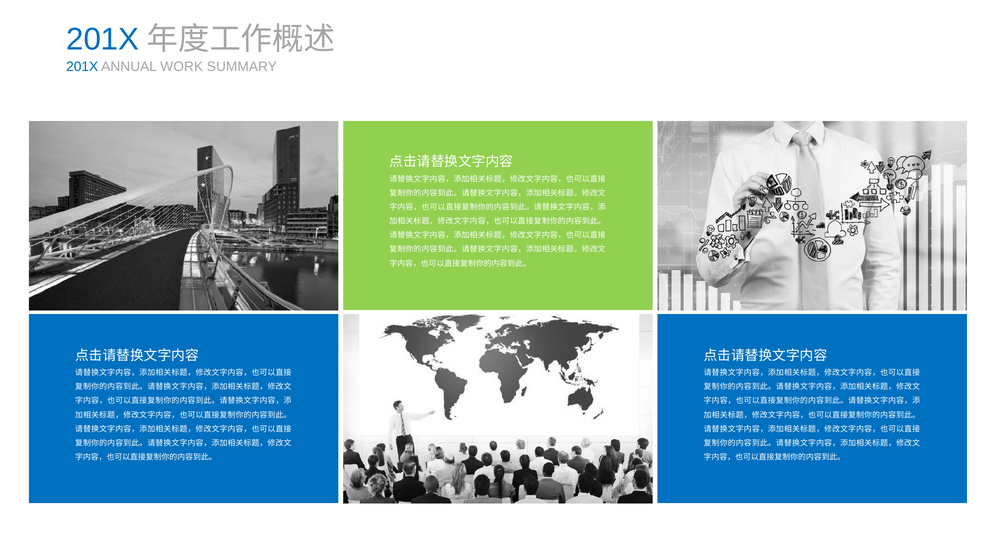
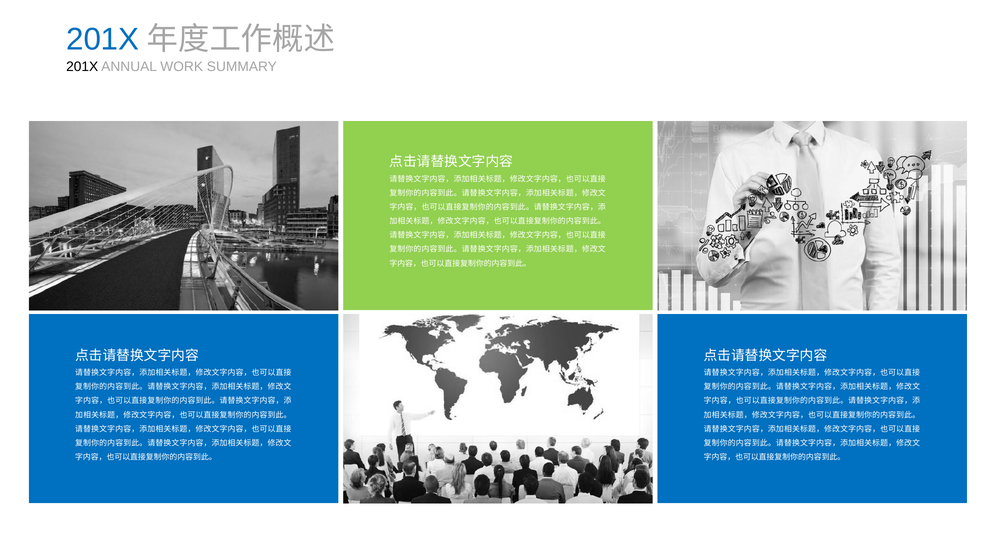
201X at (82, 67) colour: blue -> black
